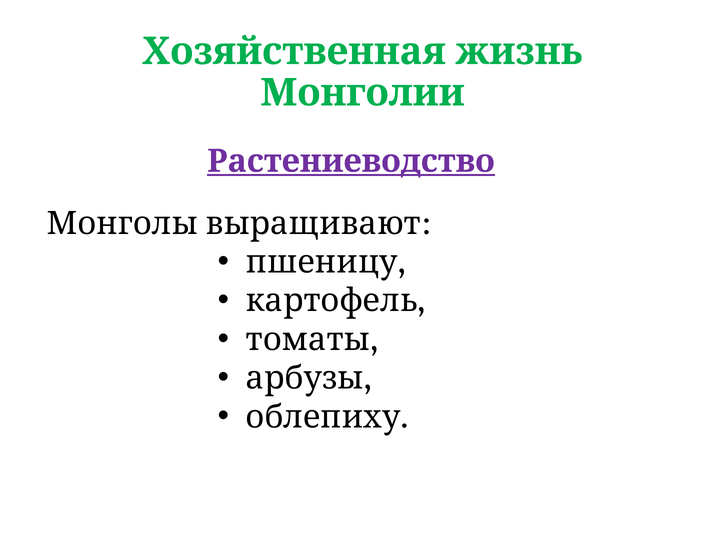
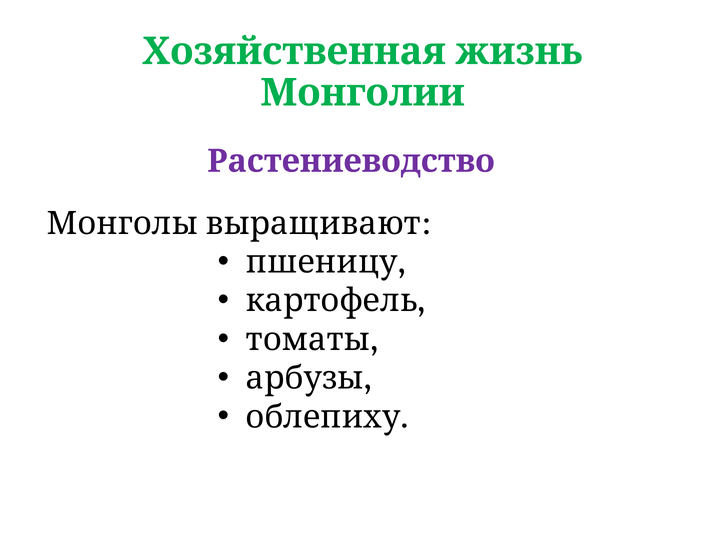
Растениеводство underline: present -> none
